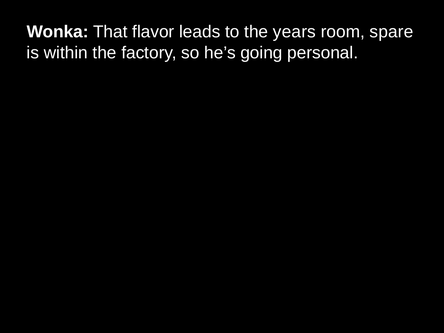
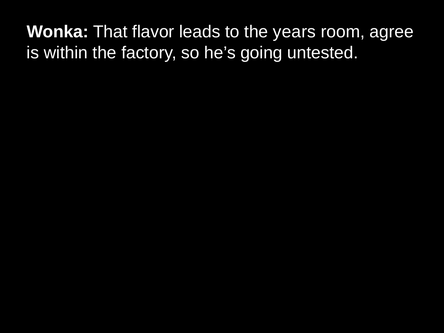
spare: spare -> agree
personal: personal -> untested
